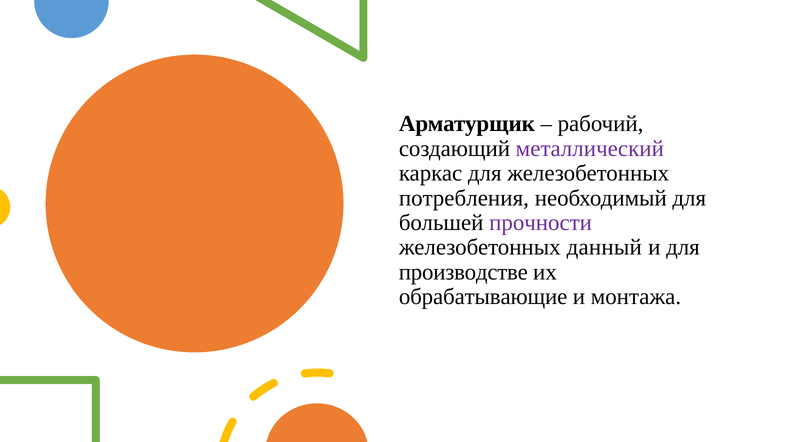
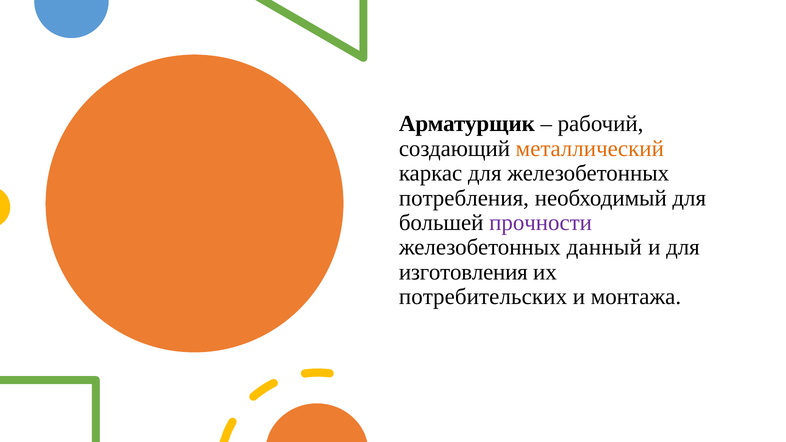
металлический colour: purple -> orange
производстве: производстве -> изготовления
обрабатывающие: обрабатывающие -> потребительских
